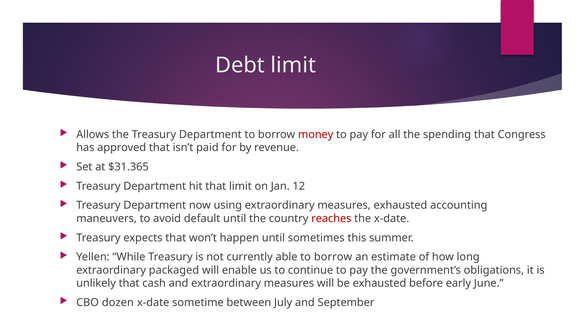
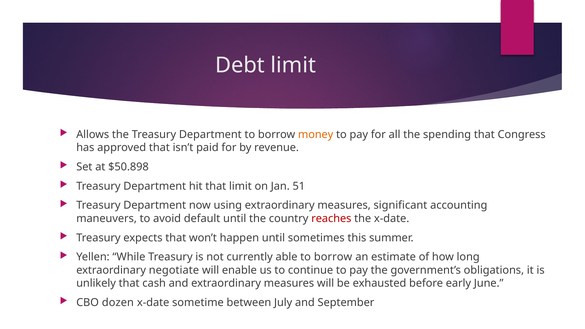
money colour: red -> orange
$31.365: $31.365 -> $50.898
12: 12 -> 51
measures exhausted: exhausted -> significant
packaged: packaged -> negotiate
